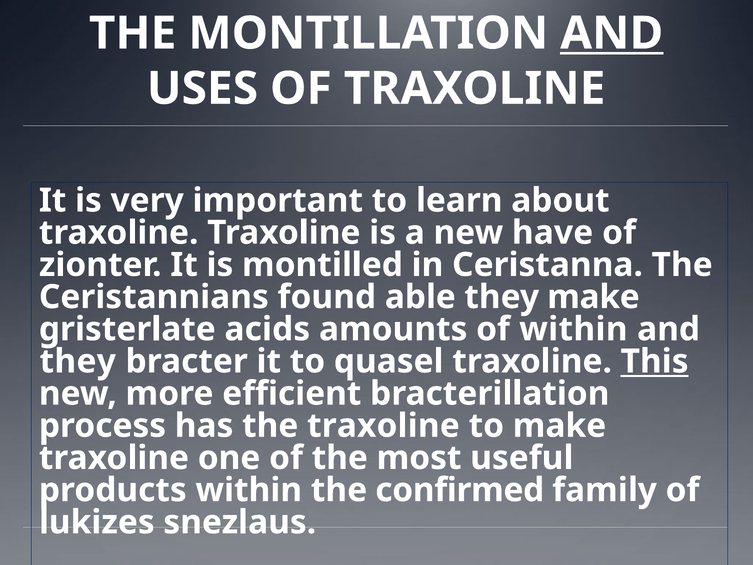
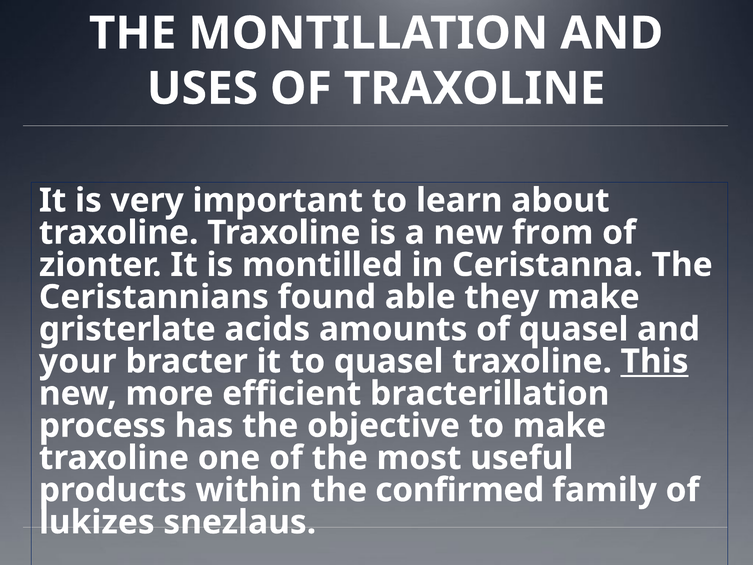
AND at (612, 33) underline: present -> none
have: have -> from
of within: within -> quasel
they at (78, 361): they -> your
the traxoline: traxoline -> objective
